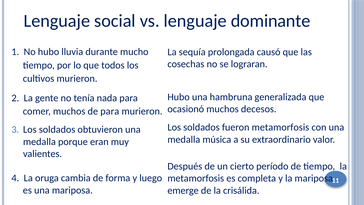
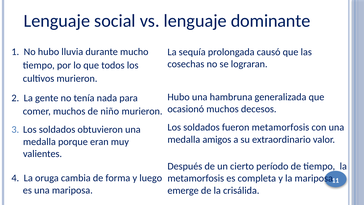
de para: para -> niño
música: música -> amigos
